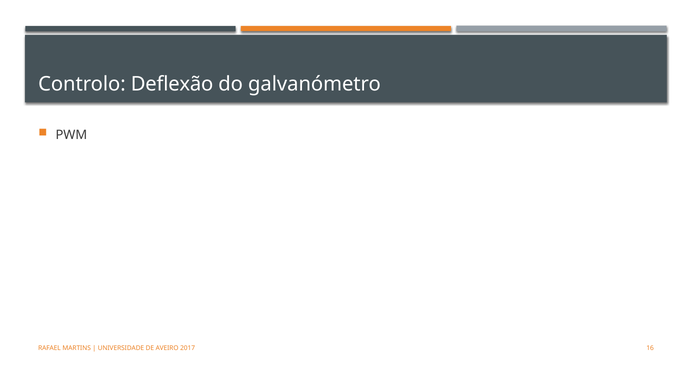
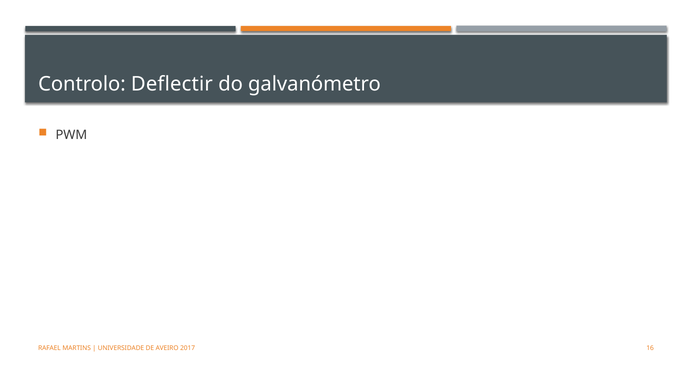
Deflexão: Deflexão -> Deflectir
